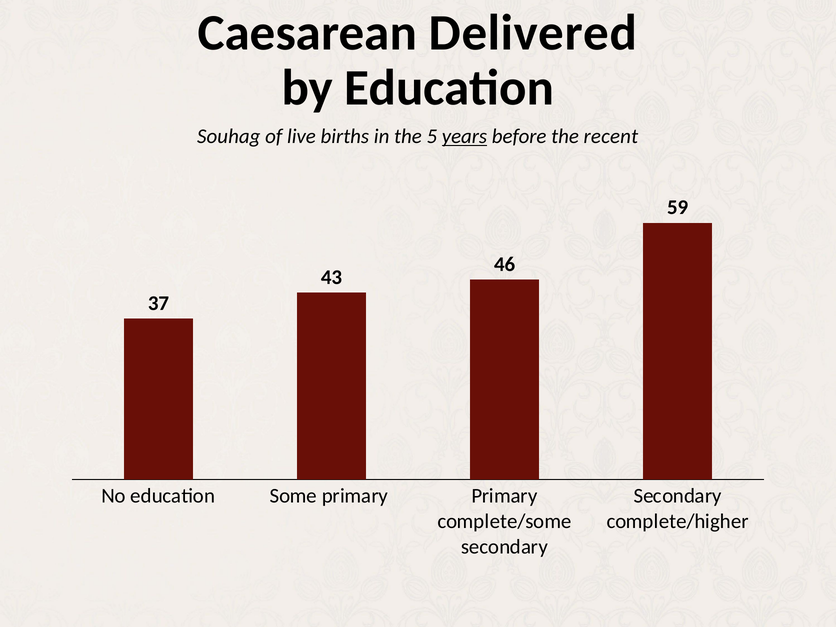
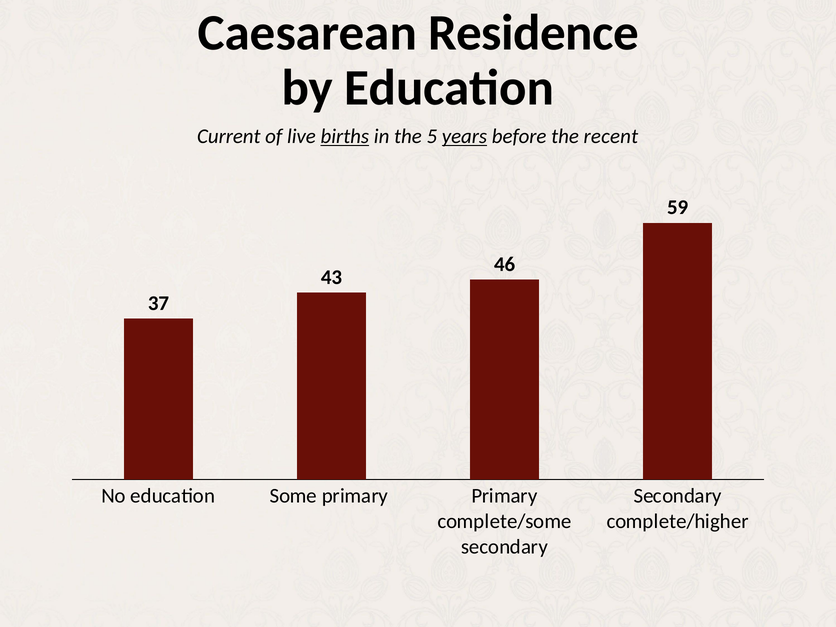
Delivered: Delivered -> Residence
Souhag: Souhag -> Current
births underline: none -> present
